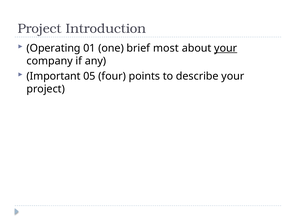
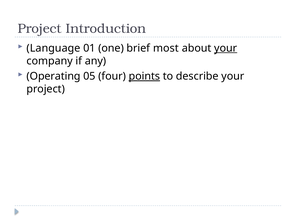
Operating: Operating -> Language
Important: Important -> Operating
points underline: none -> present
